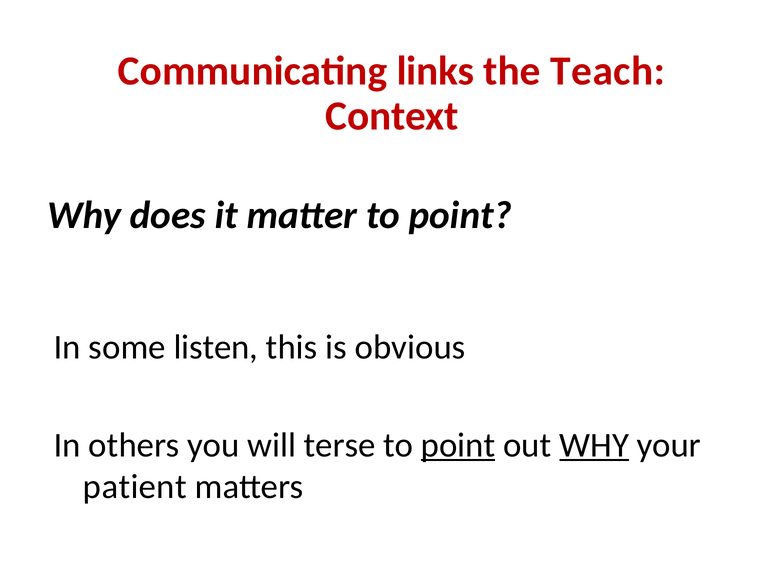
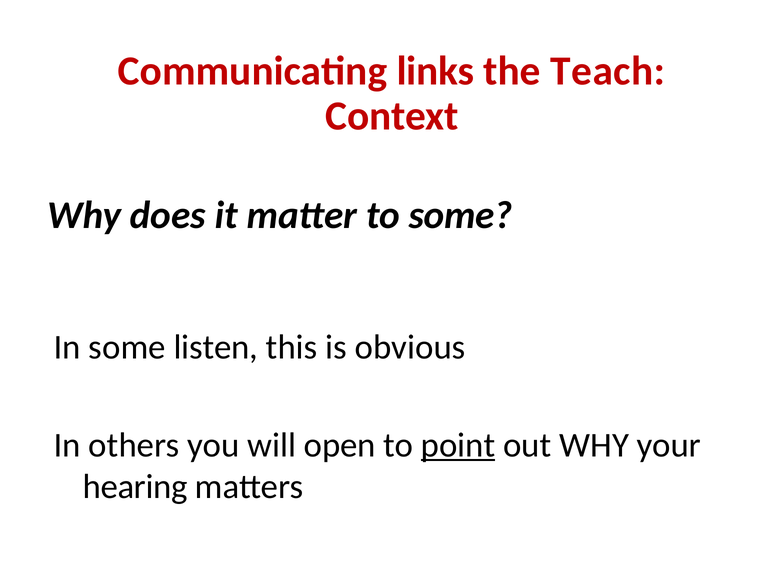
matter to point: point -> some
terse: terse -> open
WHY at (594, 445) underline: present -> none
patient: patient -> hearing
